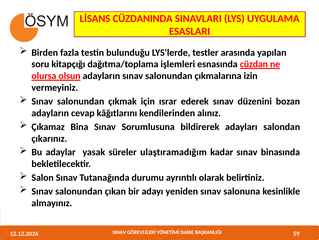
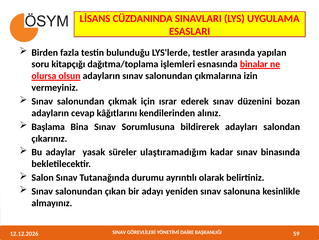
cüzdan: cüzdan -> binalar
Çıkamaz: Çıkamaz -> Başlama
